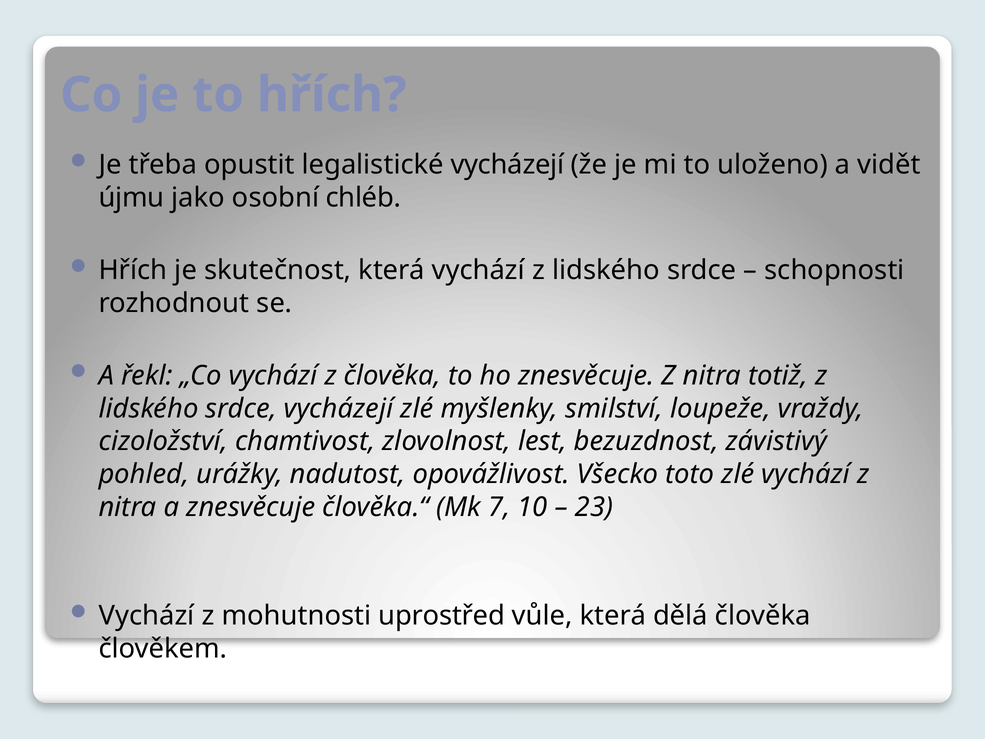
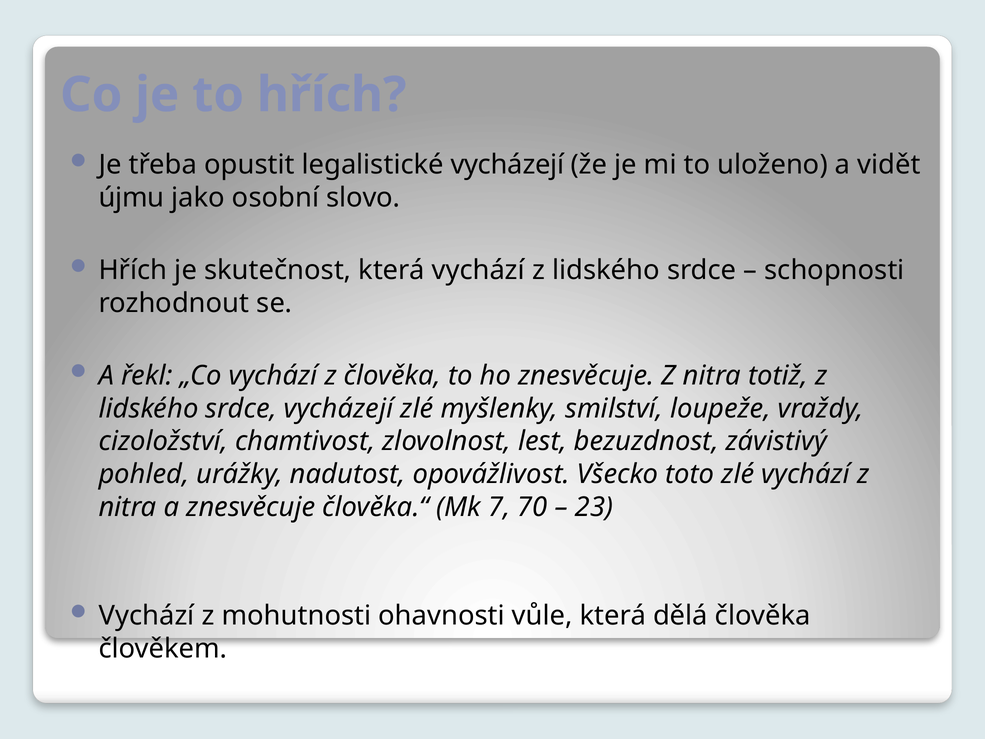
chléb: chléb -> slovo
10: 10 -> 70
uprostřed: uprostřed -> ohavnosti
